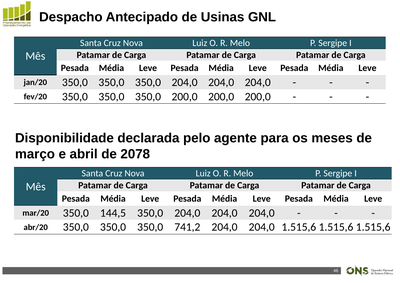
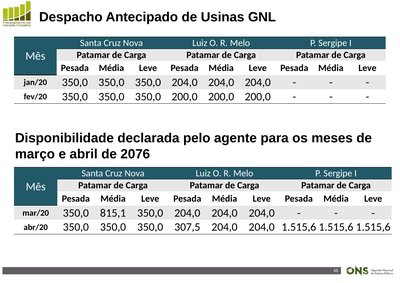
2078: 2078 -> 2076
144,5: 144,5 -> 815,1
741,2: 741,2 -> 307,5
